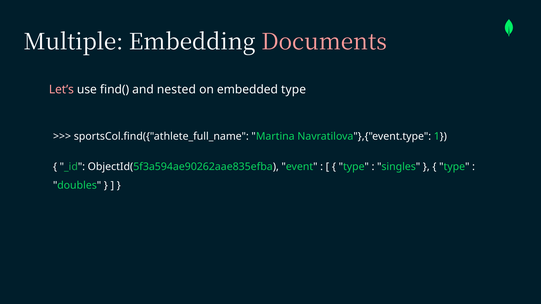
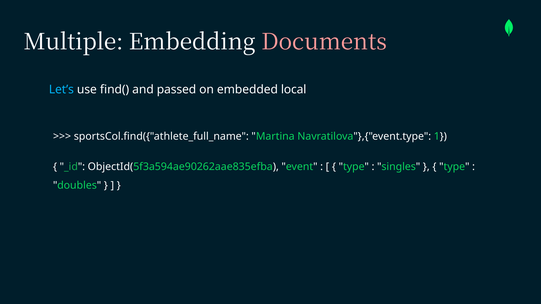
Let’s colour: pink -> light blue
nested: nested -> passed
embedded type: type -> local
